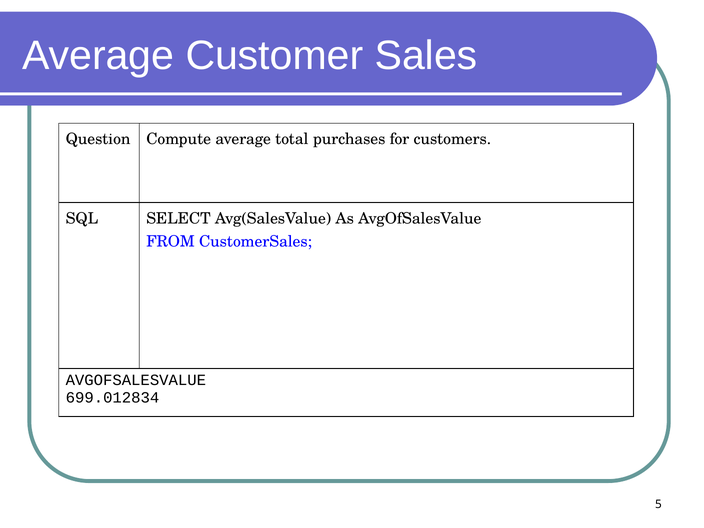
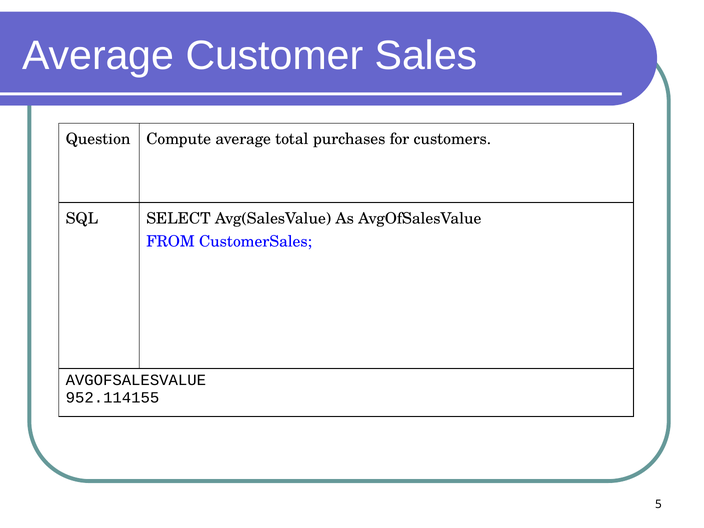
699.012834: 699.012834 -> 952.114155
